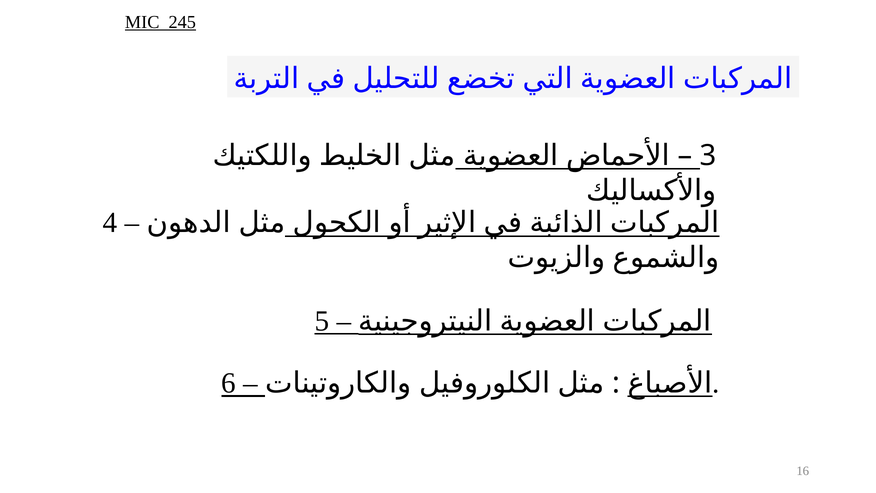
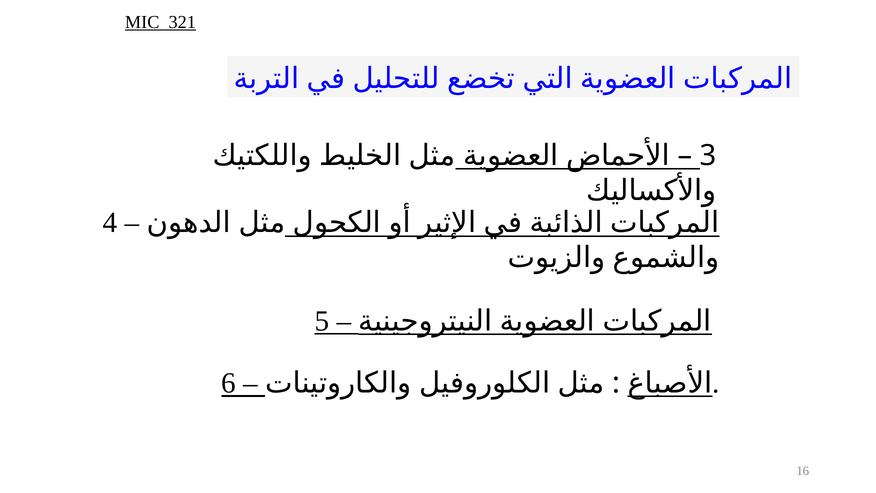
245: 245 -> 321
